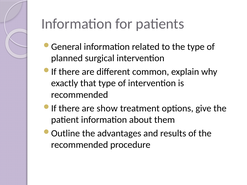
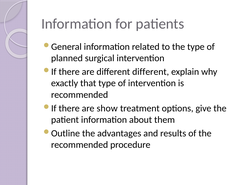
different common: common -> different
